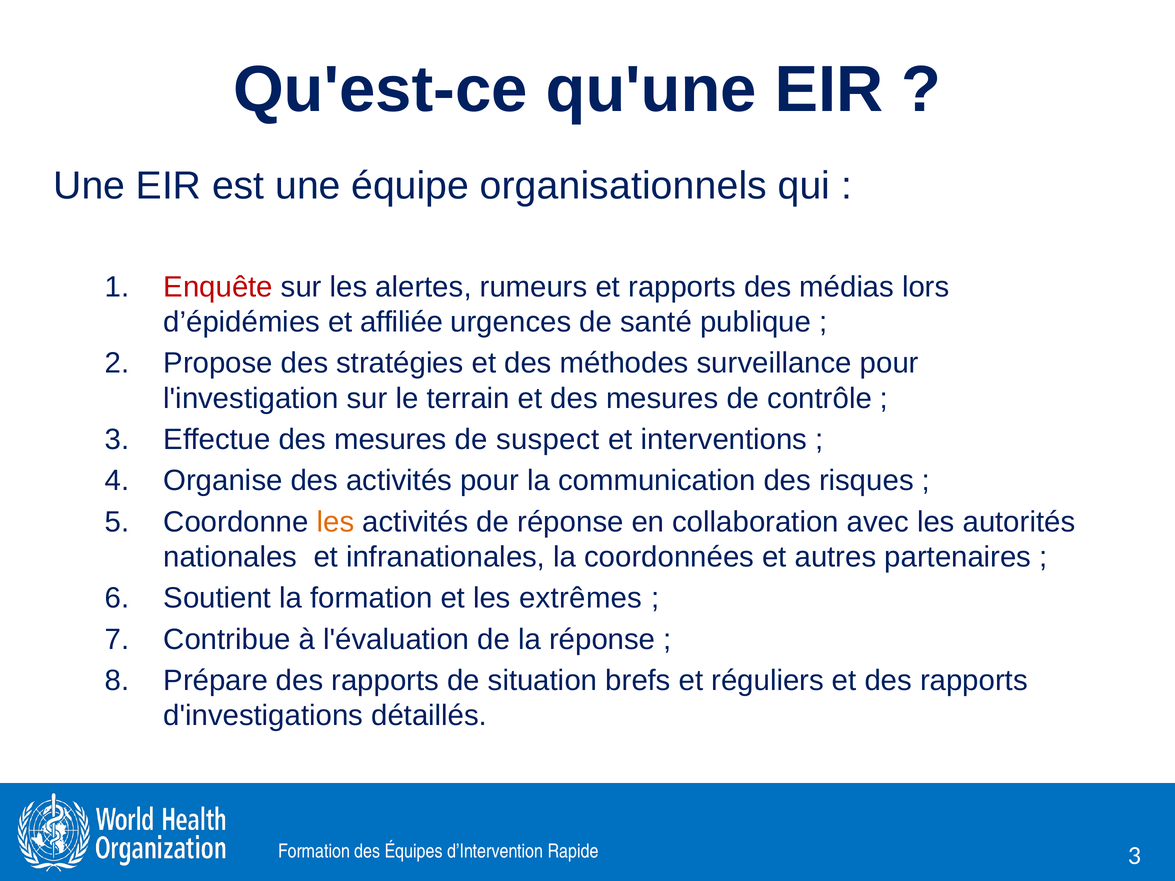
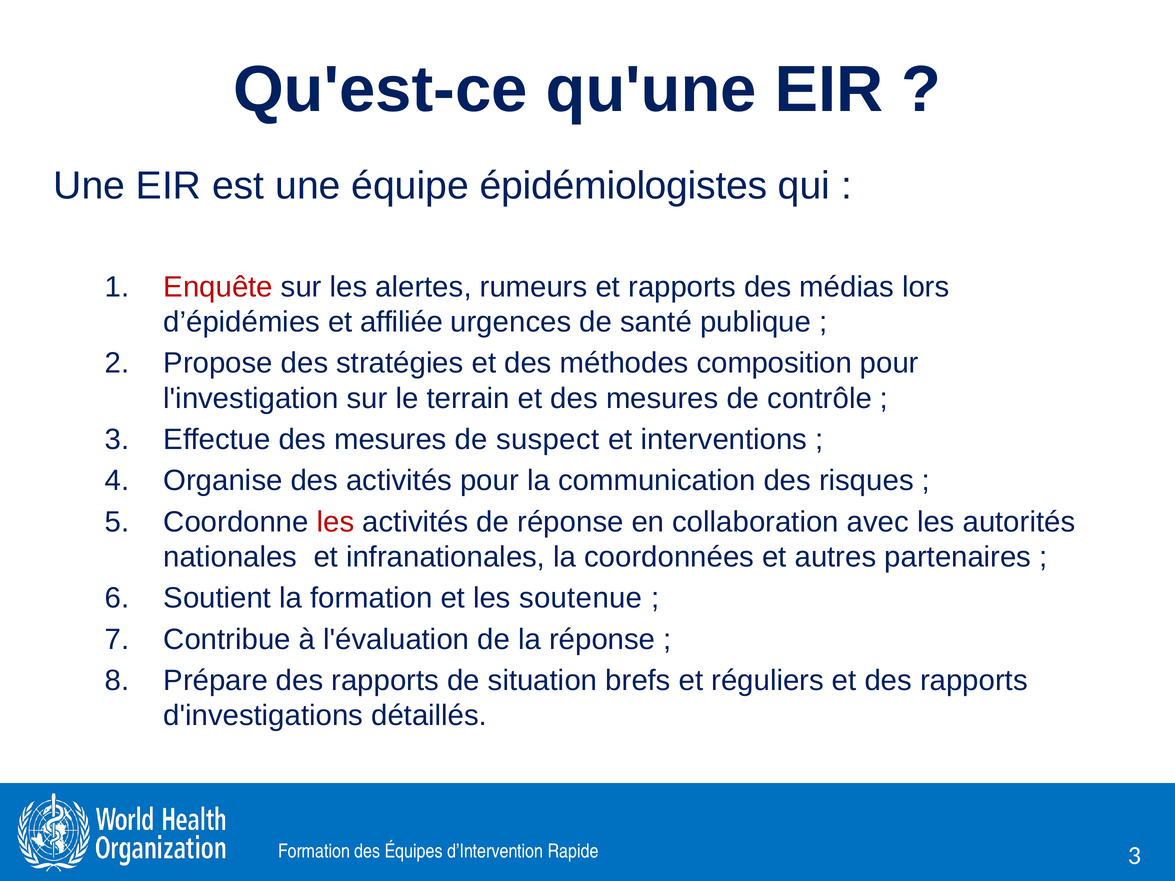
organisationnels: organisationnels -> épidémiologistes
surveillance: surveillance -> composition
les at (335, 522) colour: orange -> red
extrêmes: extrêmes -> soutenue
